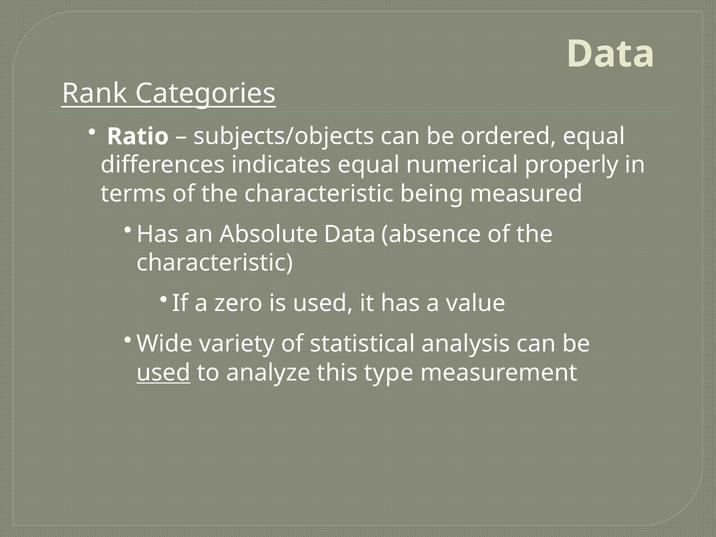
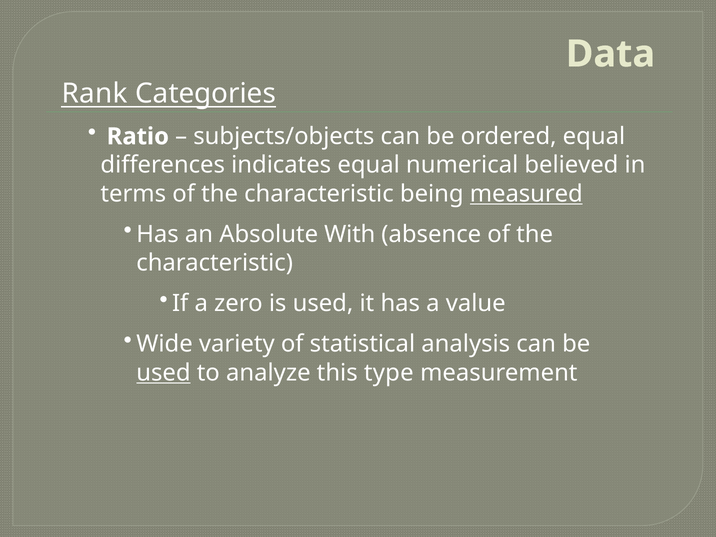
properly: properly -> believed
measured underline: none -> present
Absolute Data: Data -> With
